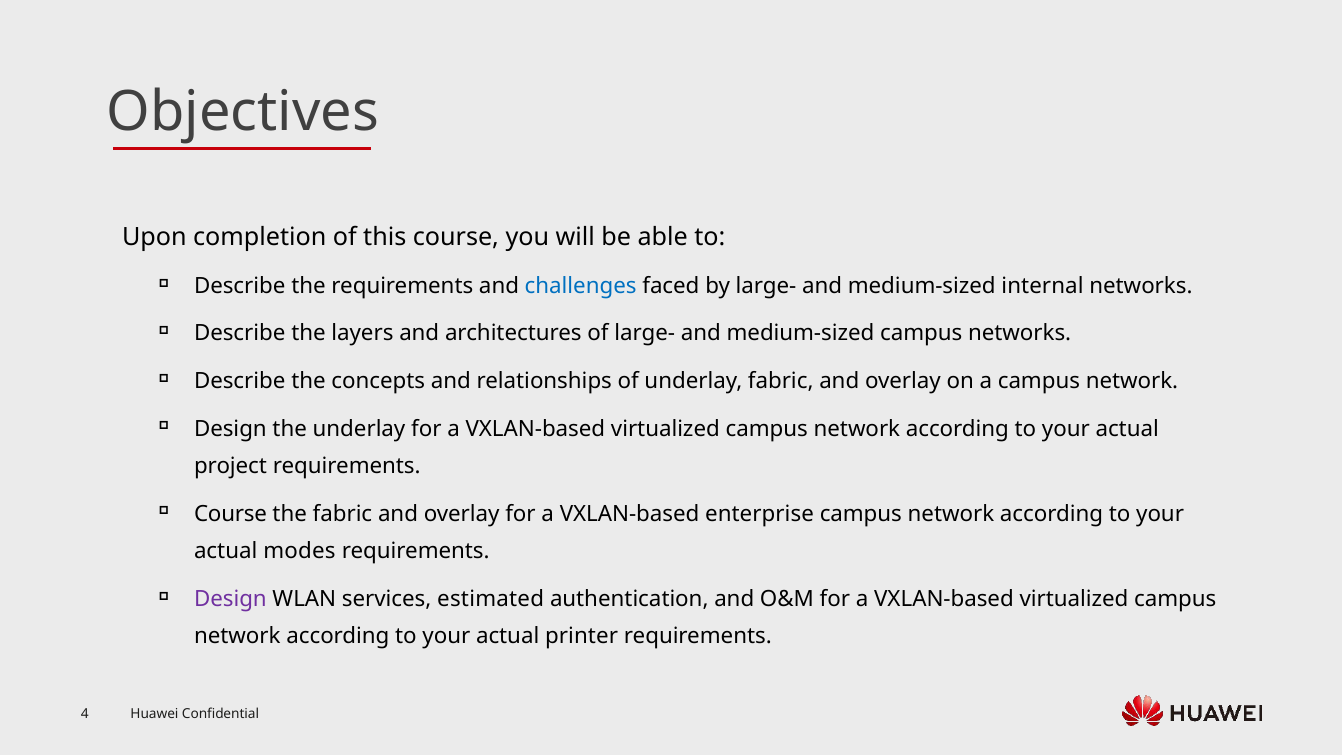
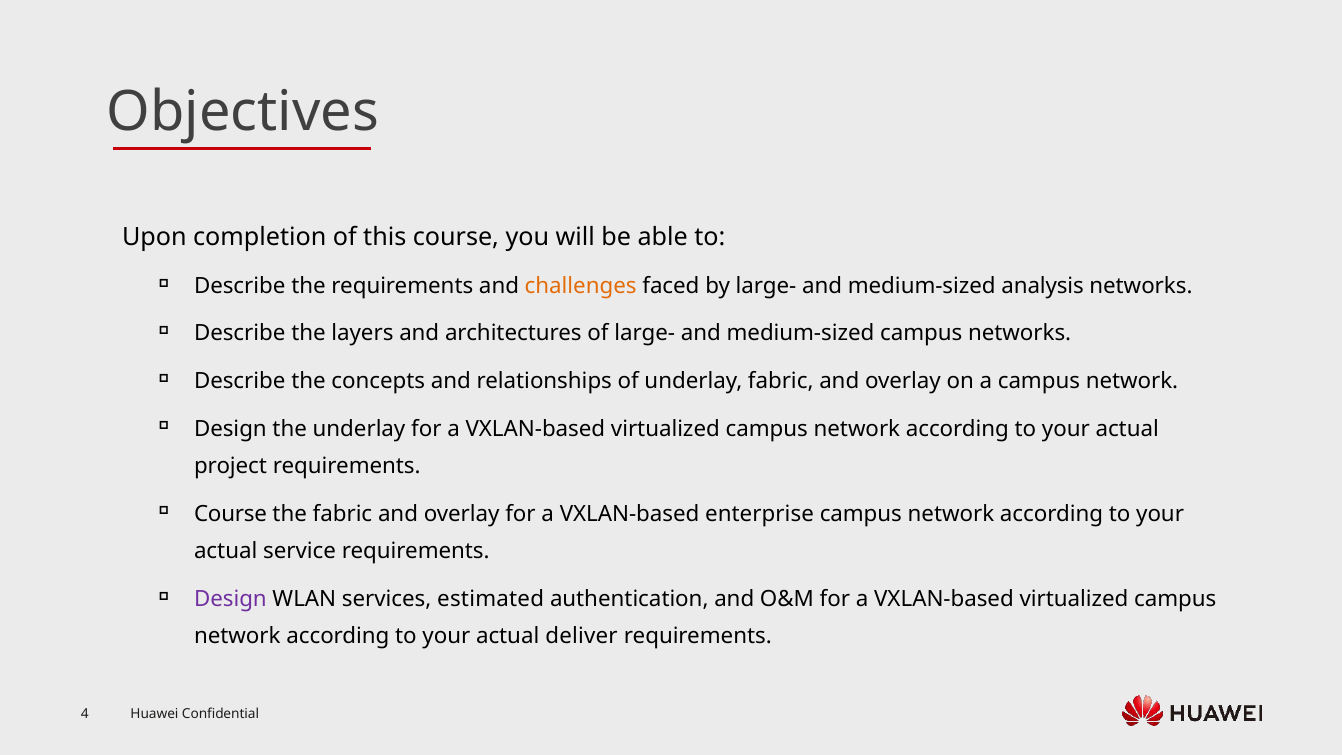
challenges colour: blue -> orange
internal: internal -> analysis
modes: modes -> service
printer: printer -> deliver
